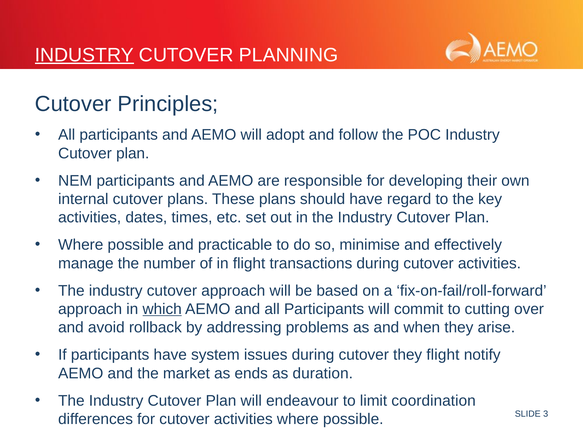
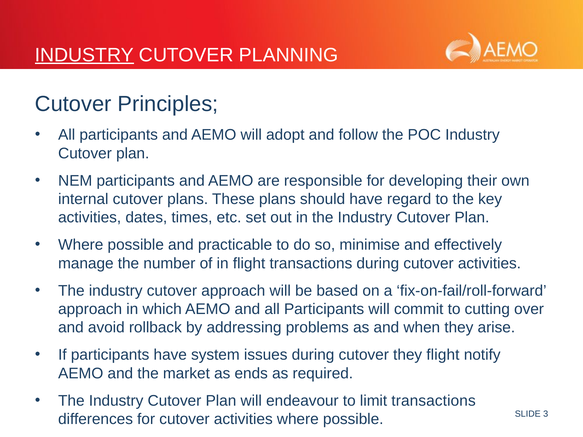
which underline: present -> none
duration: duration -> required
limit coordination: coordination -> transactions
